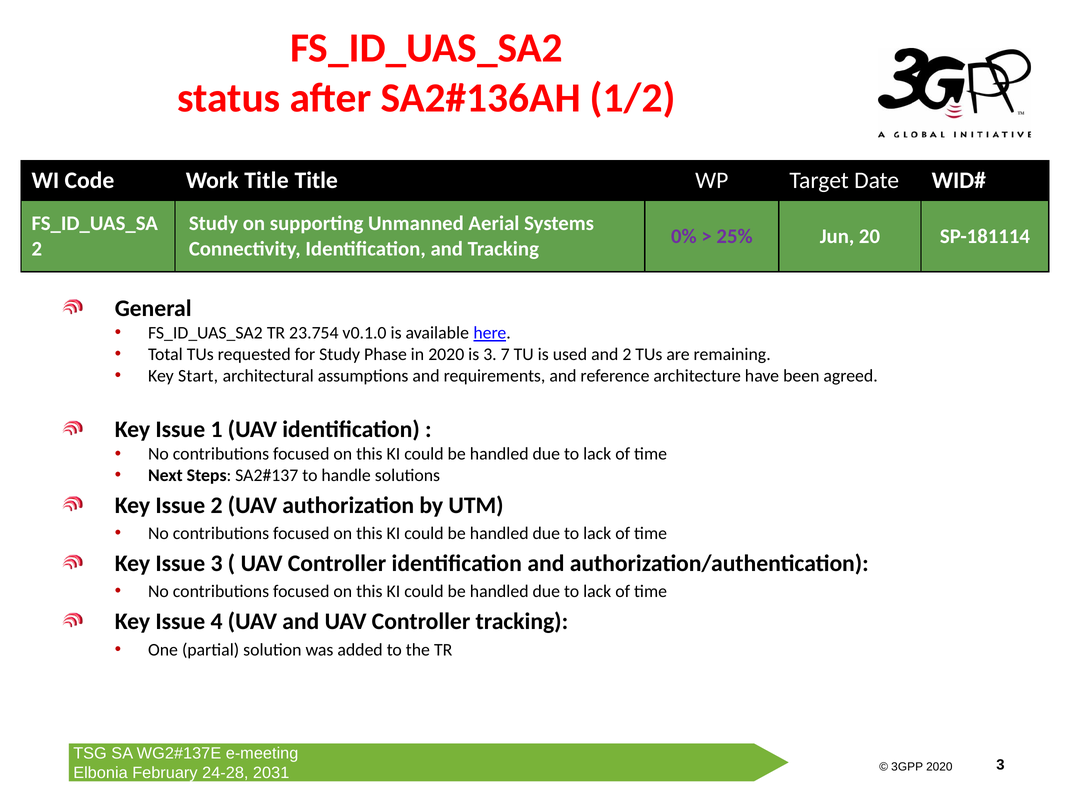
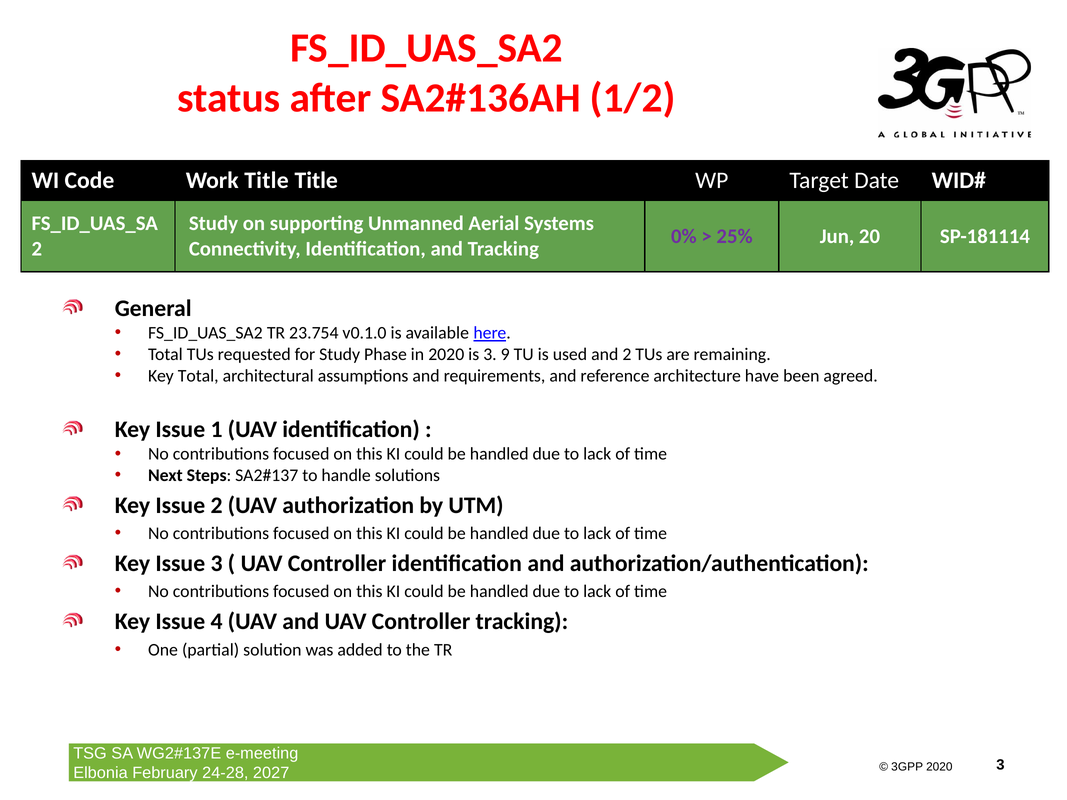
7: 7 -> 9
Key Start: Start -> Total
2031: 2031 -> 2027
